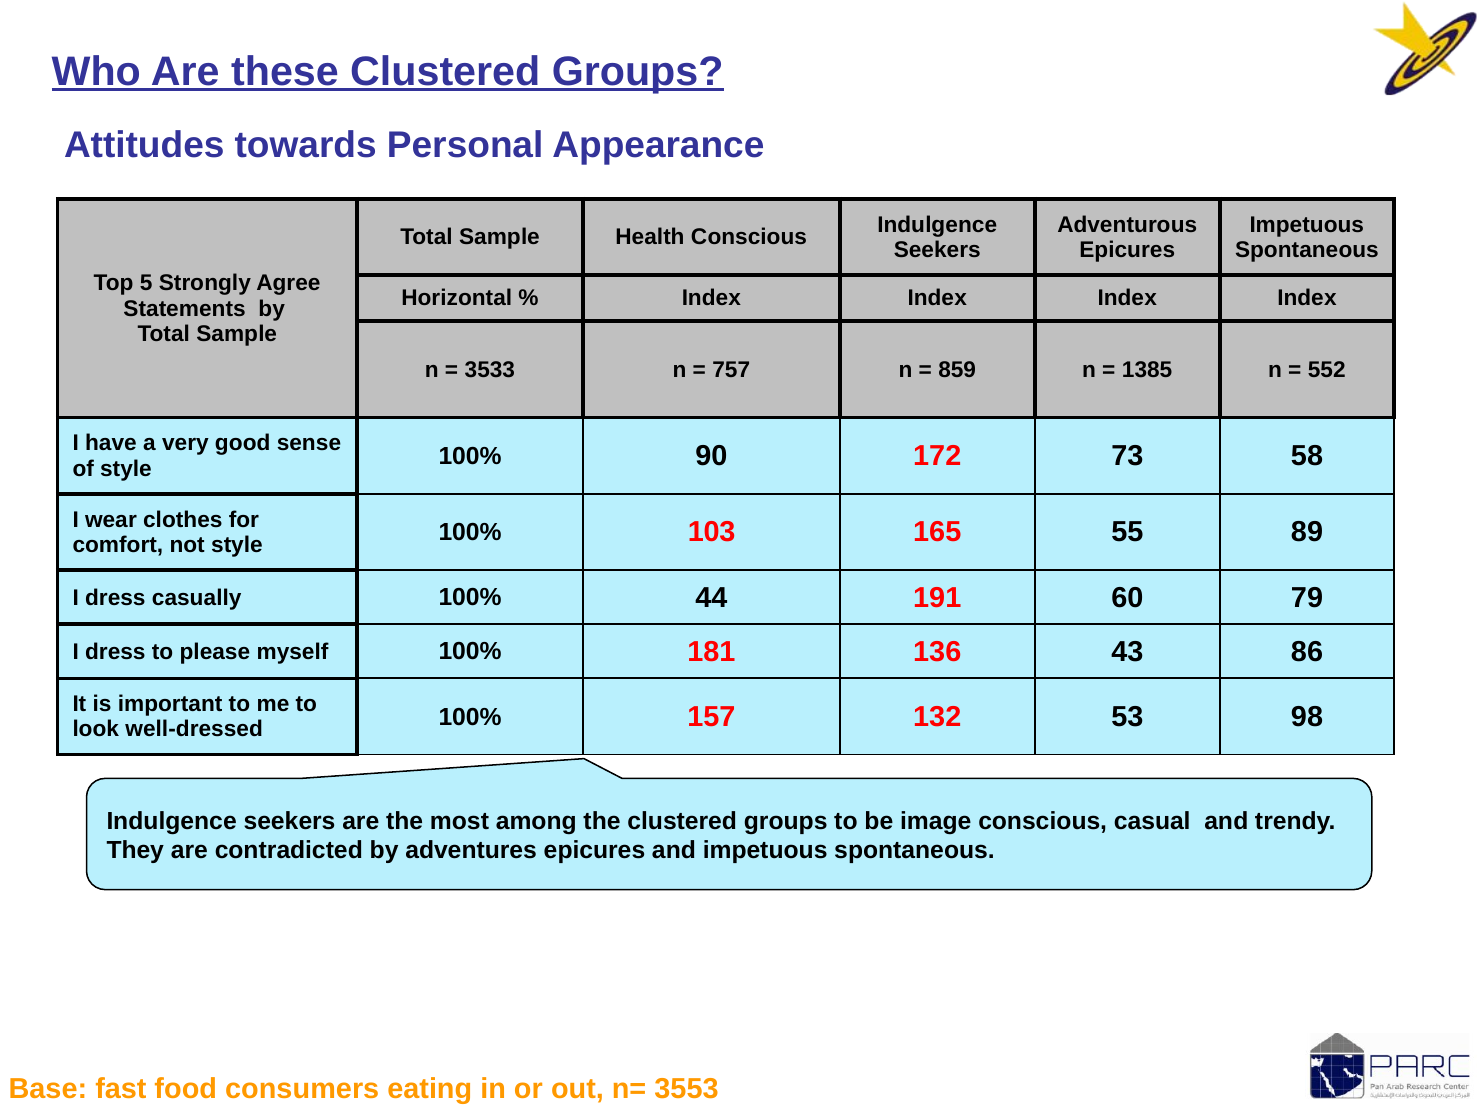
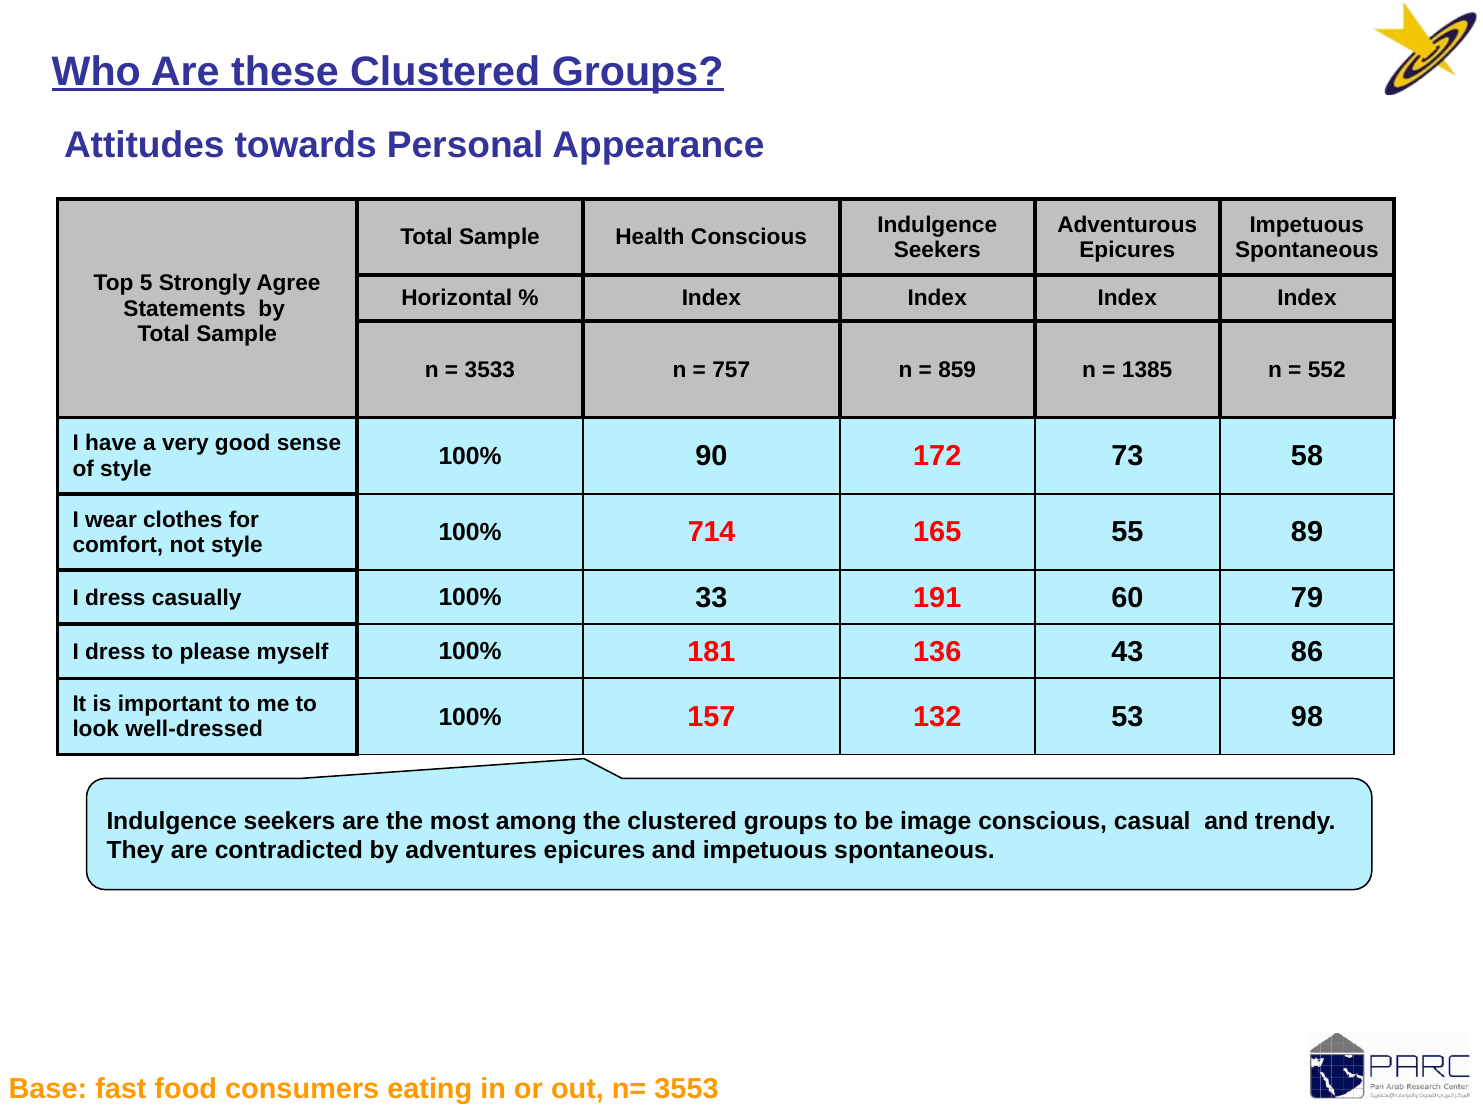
103: 103 -> 714
44: 44 -> 33
